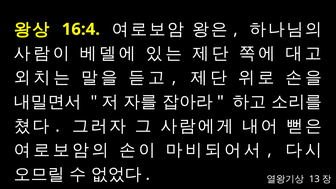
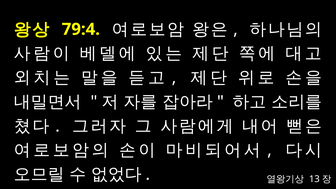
16:4: 16:4 -> 79:4
